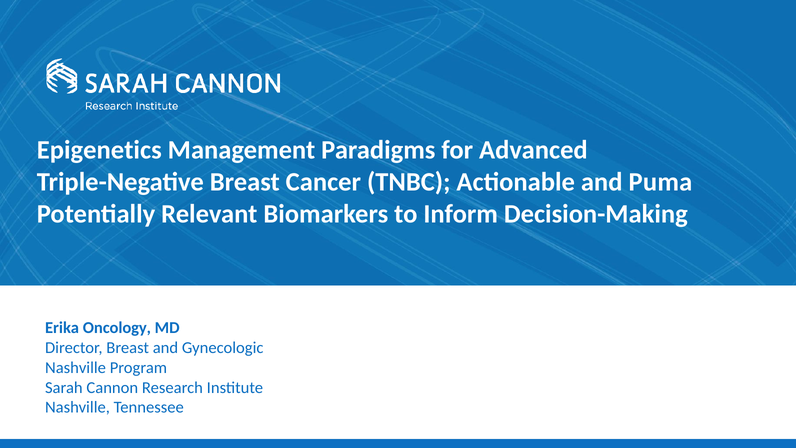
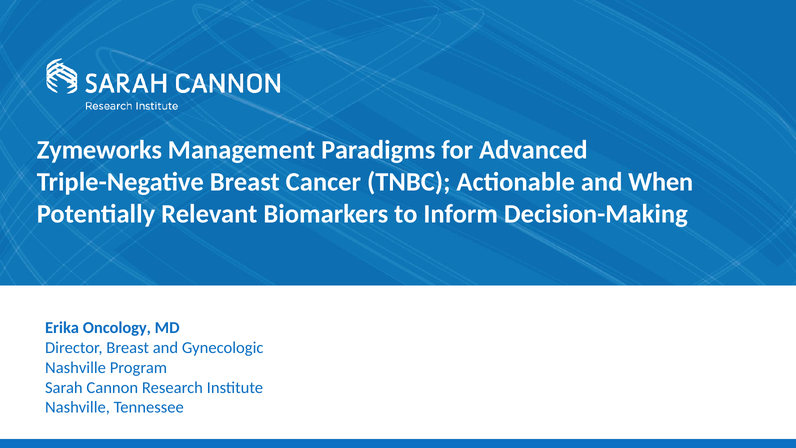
Epigenetics: Epigenetics -> Zymeworks
Puma: Puma -> When
